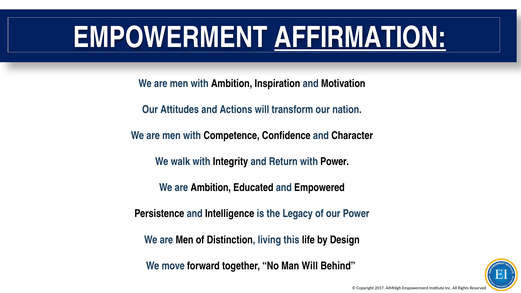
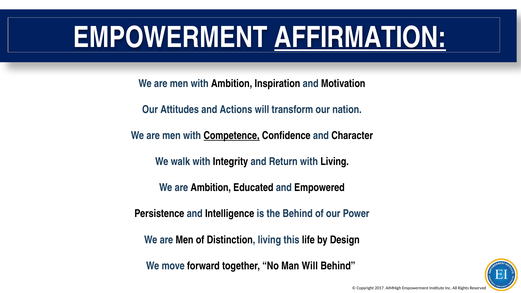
Competence underline: none -> present
with Power: Power -> Living
the Legacy: Legacy -> Behind
